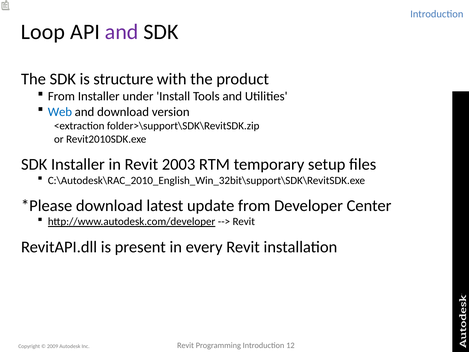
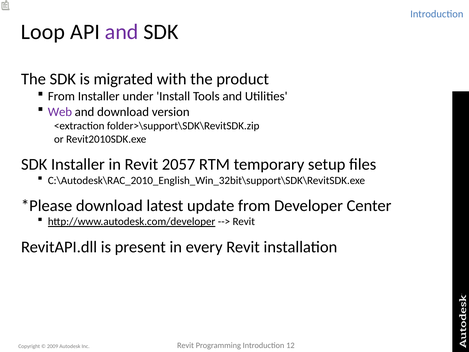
structure: structure -> migrated
Web colour: blue -> purple
2003: 2003 -> 2057
